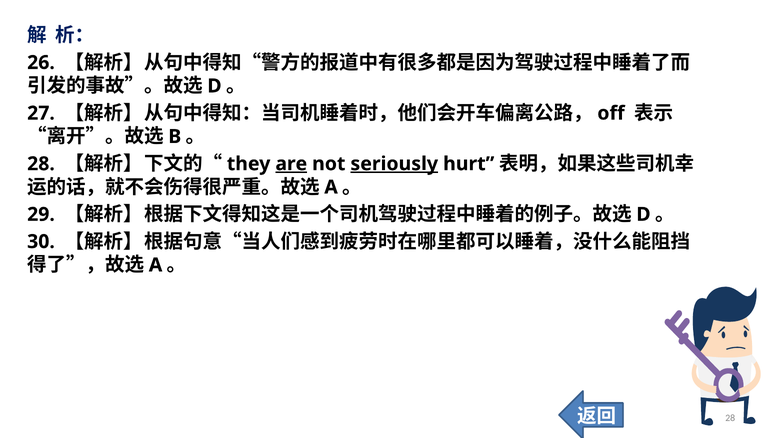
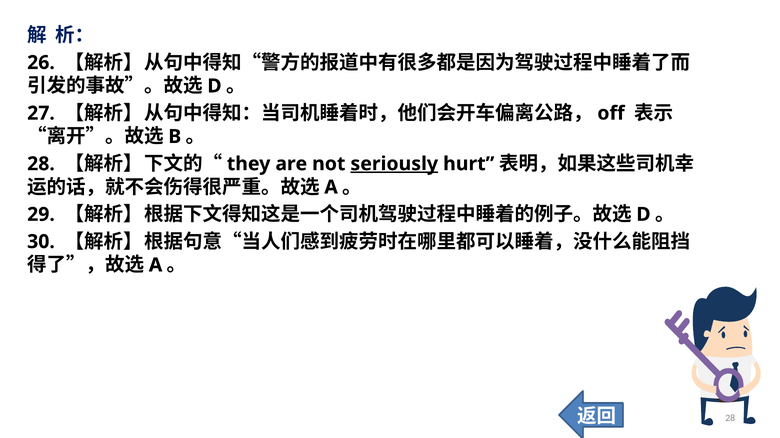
are underline: present -> none
